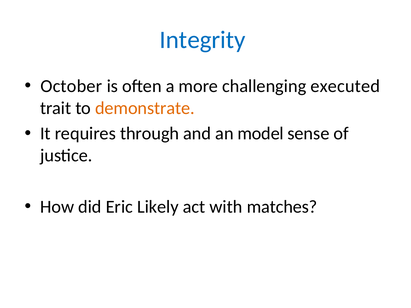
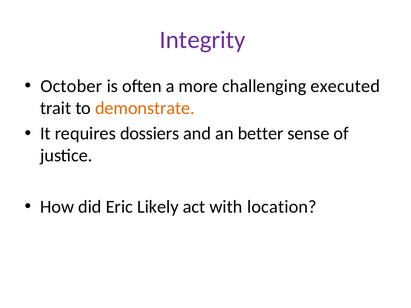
Integrity colour: blue -> purple
through: through -> dossiers
model: model -> better
matches: matches -> location
